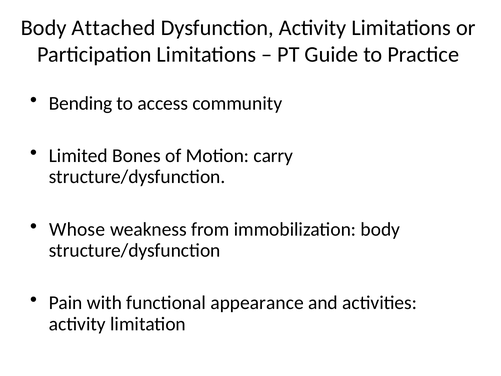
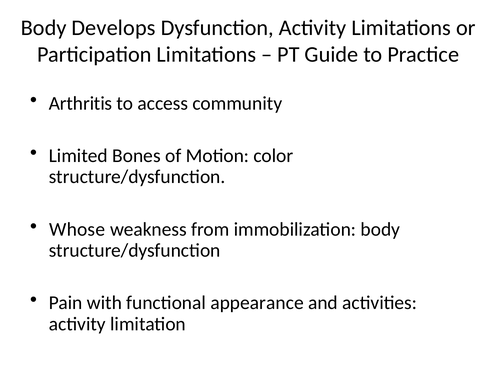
Attached: Attached -> Develops
Bending: Bending -> Arthritis
carry: carry -> color
